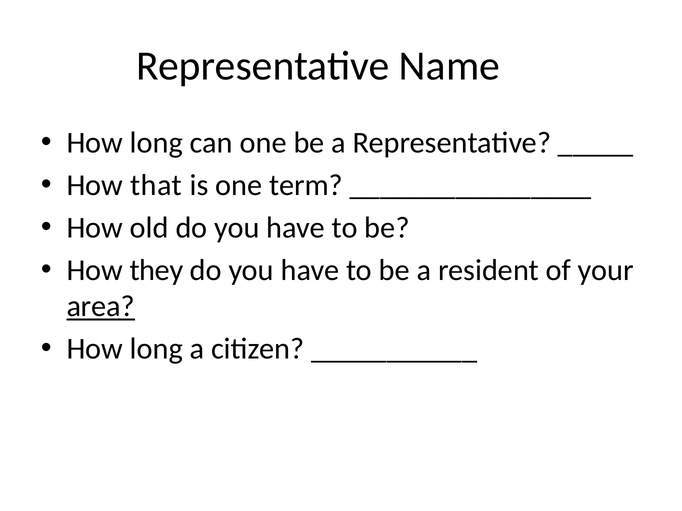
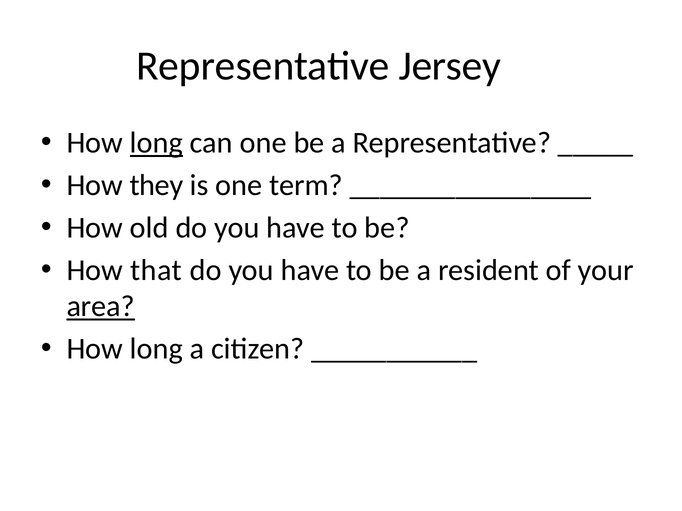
Name: Name -> Jersey
long at (156, 143) underline: none -> present
that: that -> they
they: they -> that
